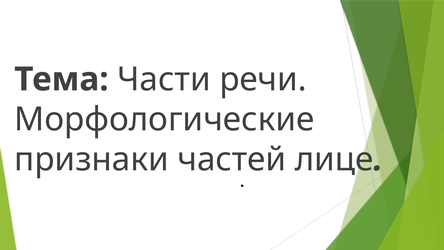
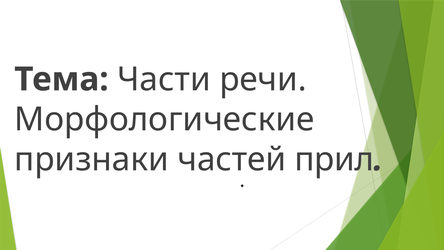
лице: лице -> прил
